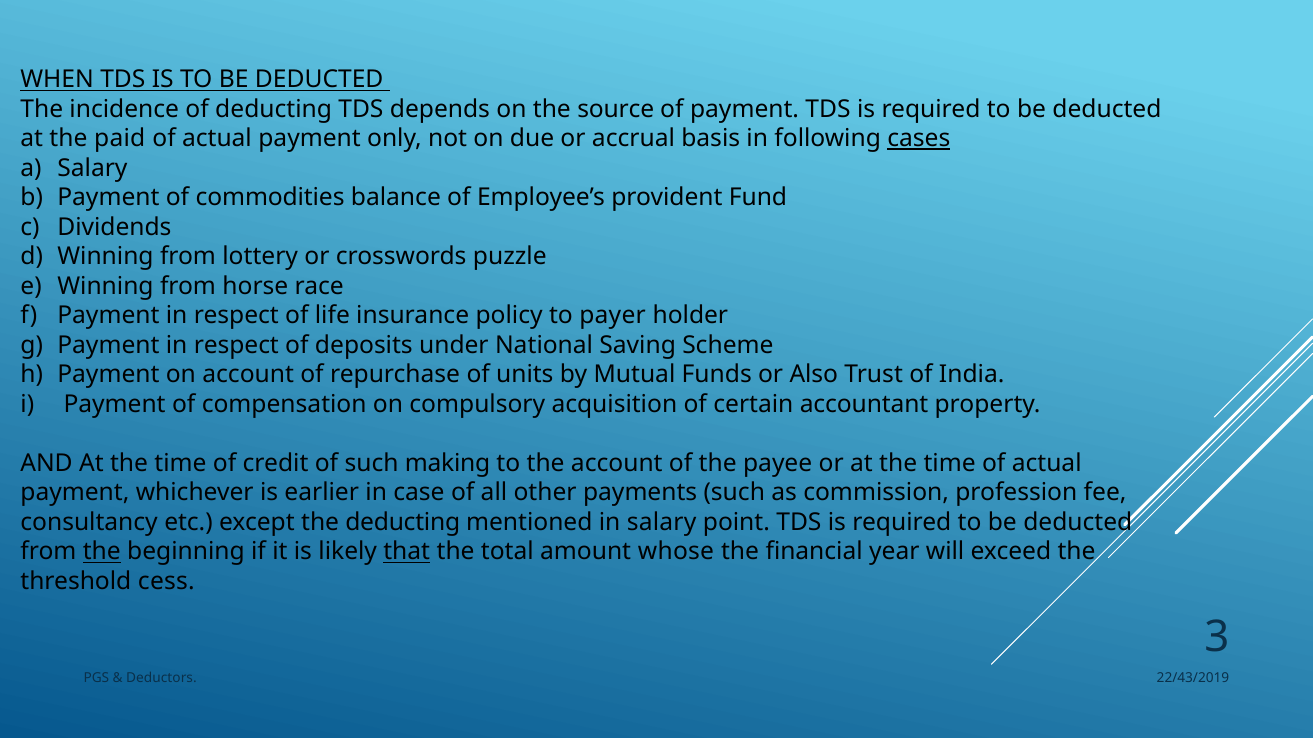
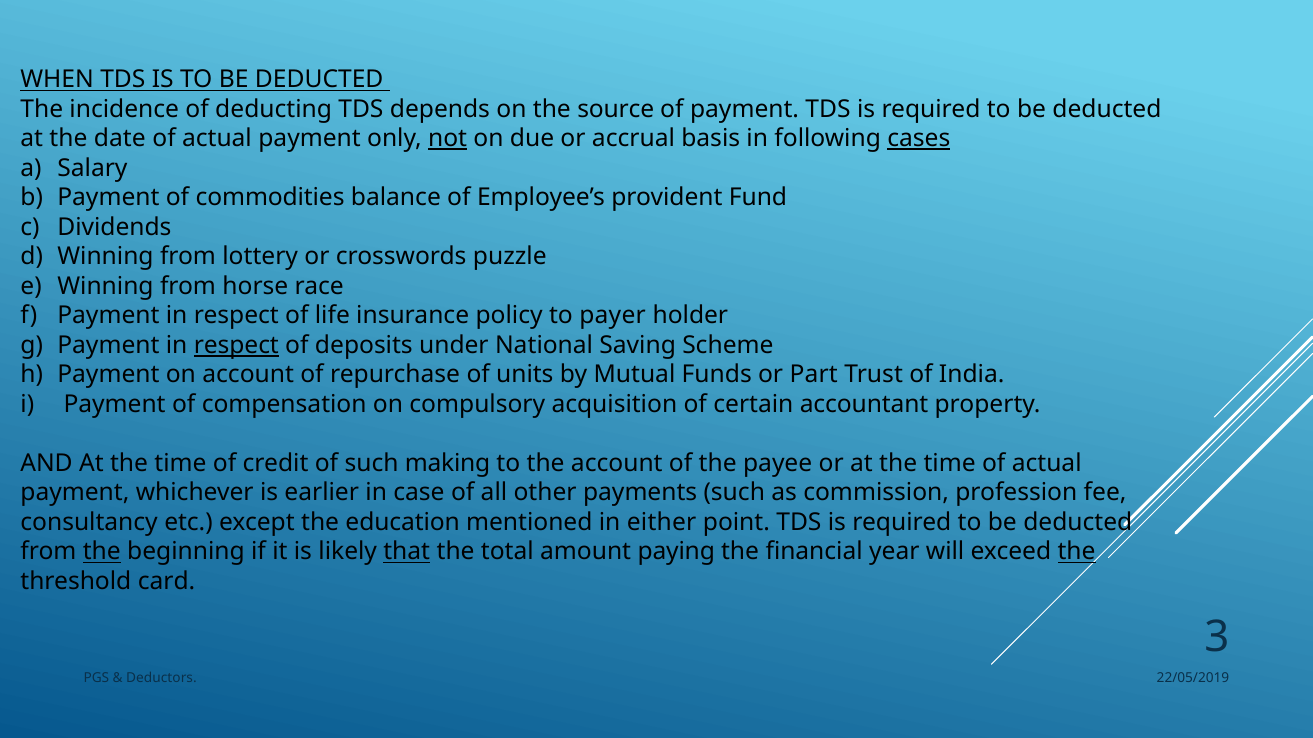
paid: paid -> date
not underline: none -> present
respect at (236, 345) underline: none -> present
Also: Also -> Part
the deducting: deducting -> education
in salary: salary -> either
whose: whose -> paying
the at (1077, 552) underline: none -> present
cess: cess -> card
22/43/2019: 22/43/2019 -> 22/05/2019
